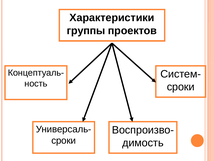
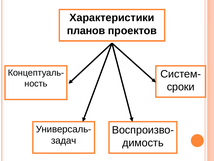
группы: группы -> планов
сроки at (64, 140): сроки -> задач
